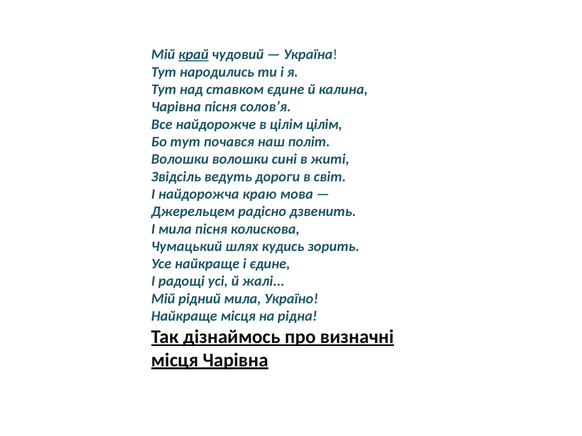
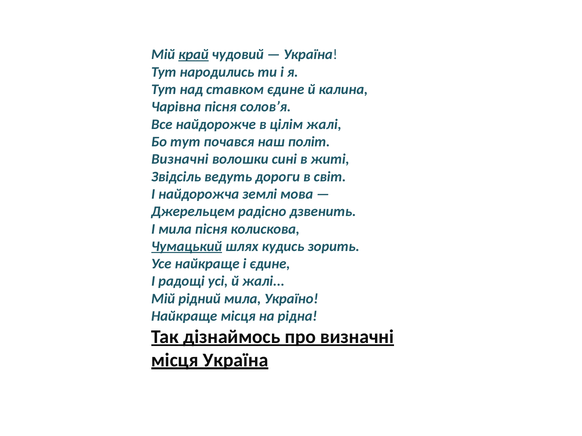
цілім цілім: цілім -> жалі
Волошки at (180, 159): Волошки -> Визначні
краю: краю -> землі
Чумацький underline: none -> present
місця Чарівна: Чарівна -> Україна
